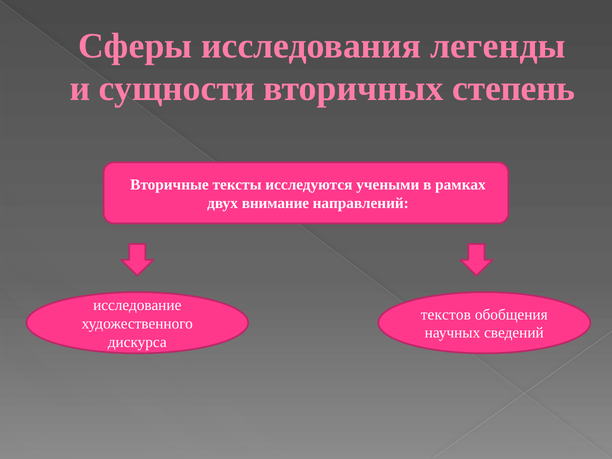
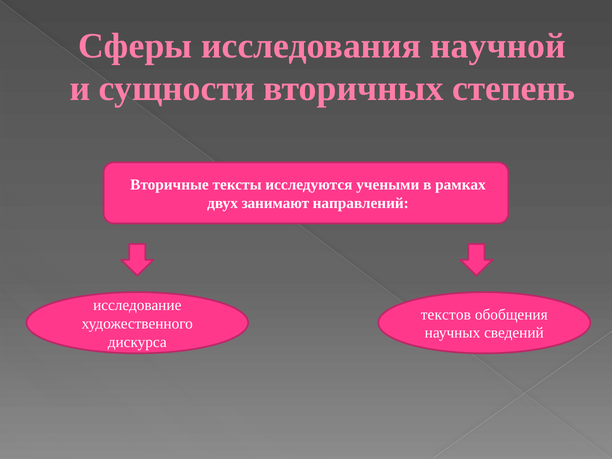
легенды: легенды -> научной
внимание: внимание -> занимают
